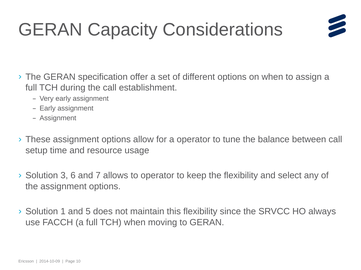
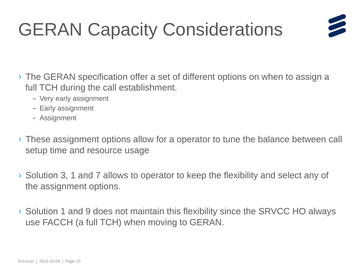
3 6: 6 -> 1
5: 5 -> 9
